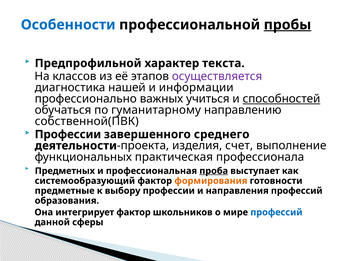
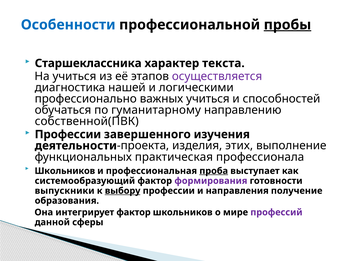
Предпрофильной: Предпрофильной -> Старшеклассника
На классов: классов -> учиться
информации: информации -> логическими
способностей underline: present -> none
среднего: среднего -> изучения
счет: счет -> этих
Предметных at (65, 171): Предметных -> Школьников
формирования colour: orange -> purple
предметные: предметные -> выпускники
выбору underline: none -> present
направления профессий: профессий -> получение
профессий at (276, 212) colour: blue -> purple
